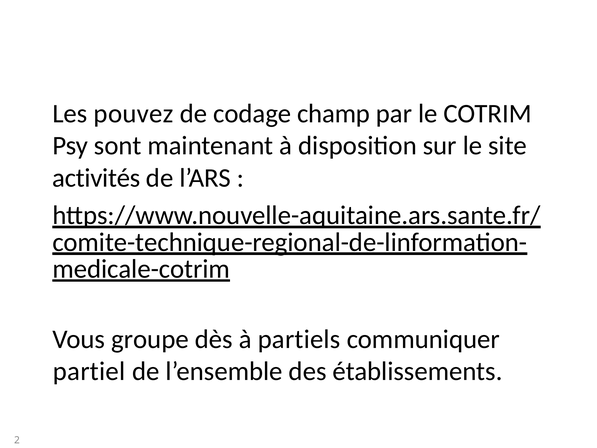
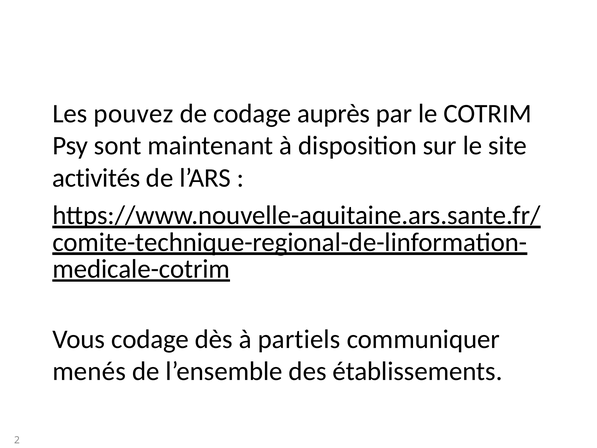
champ: champ -> auprès
Vous groupe: groupe -> codage
partiel: partiel -> menés
